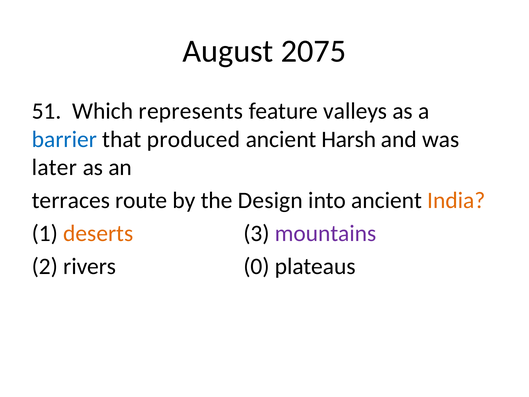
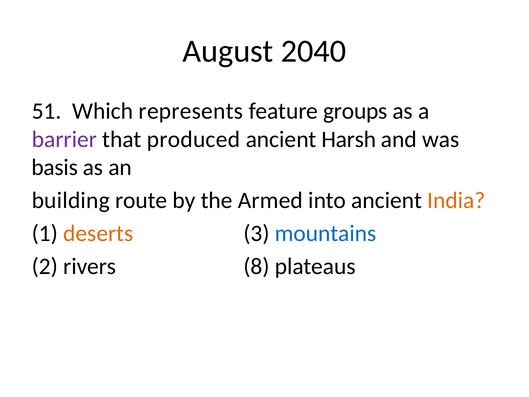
2075: 2075 -> 2040
valleys: valleys -> groups
barrier colour: blue -> purple
later: later -> basis
terraces: terraces -> building
Design: Design -> Armed
mountains colour: purple -> blue
0: 0 -> 8
